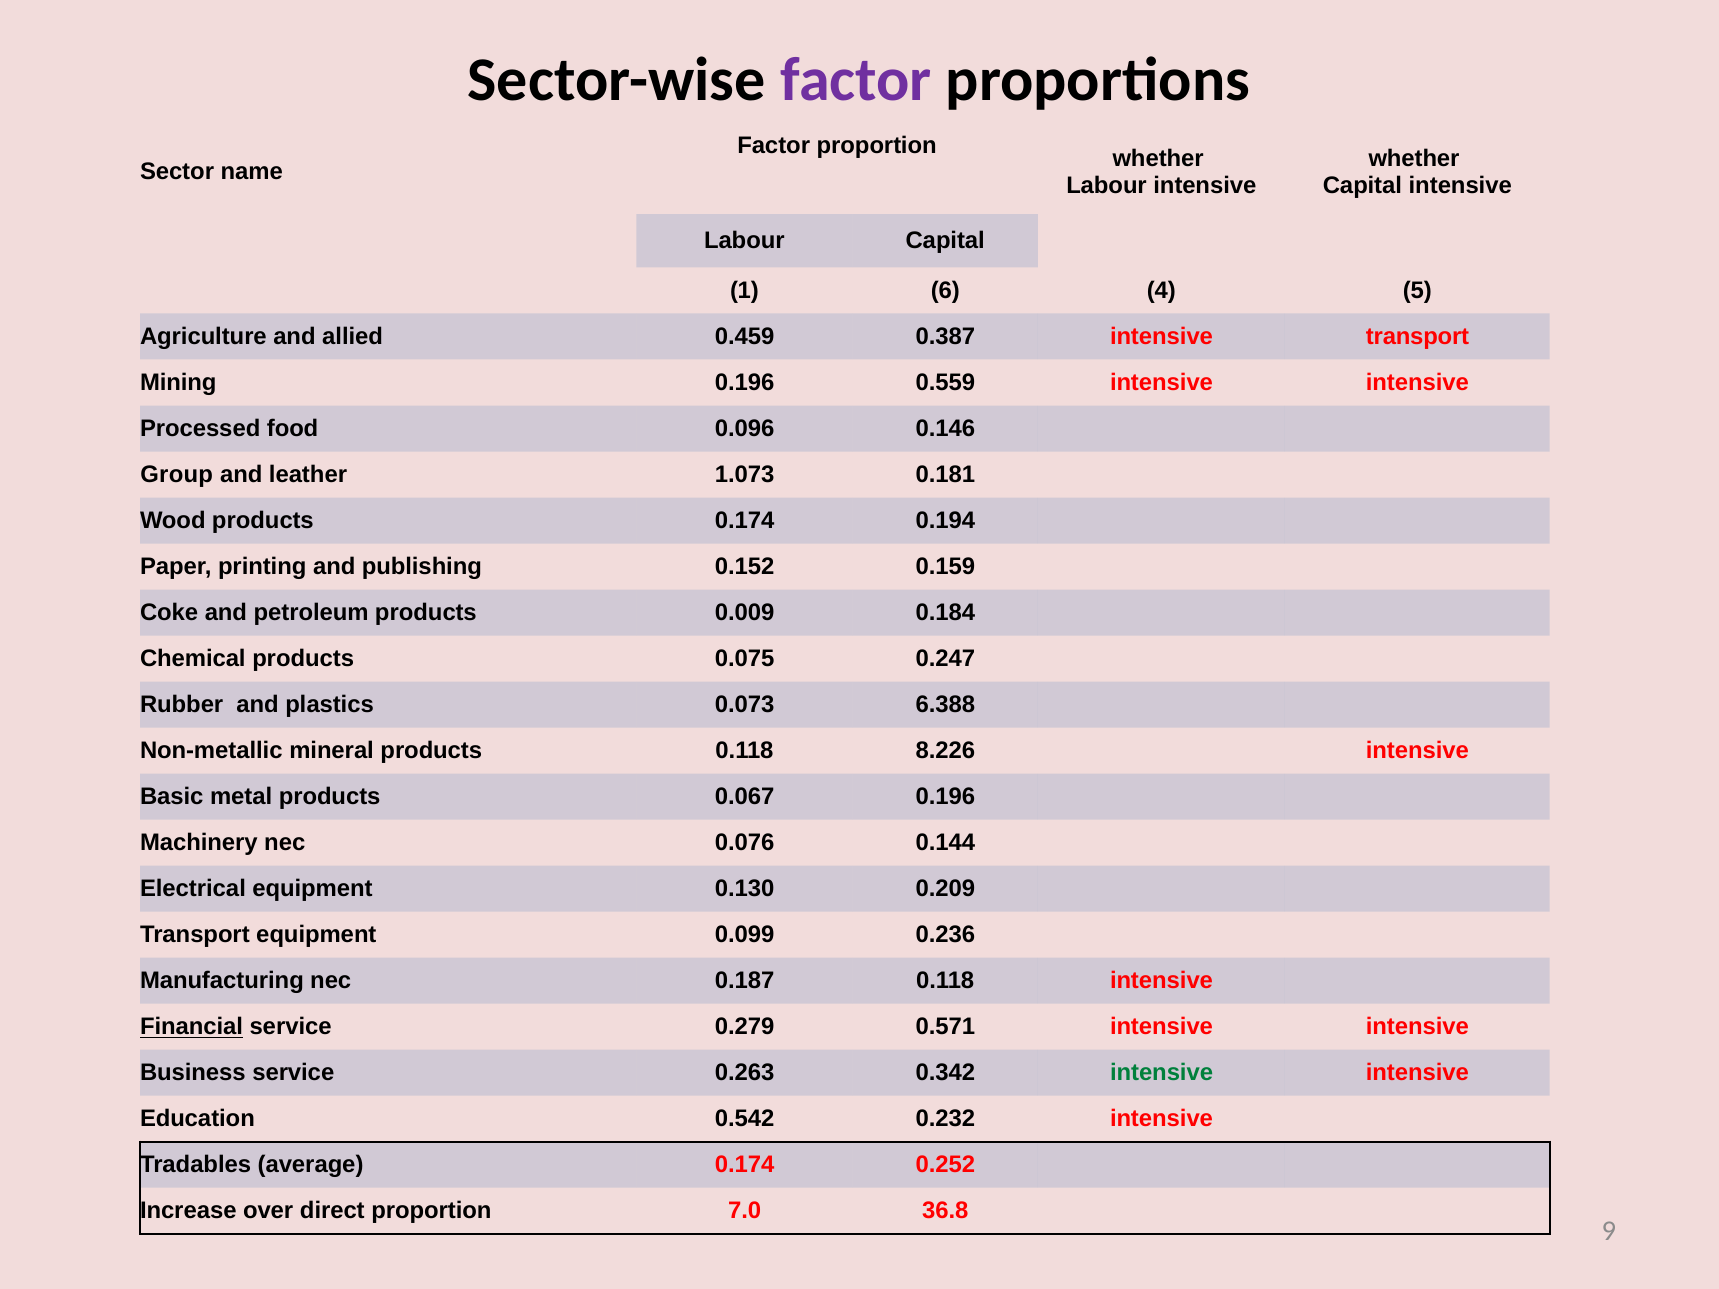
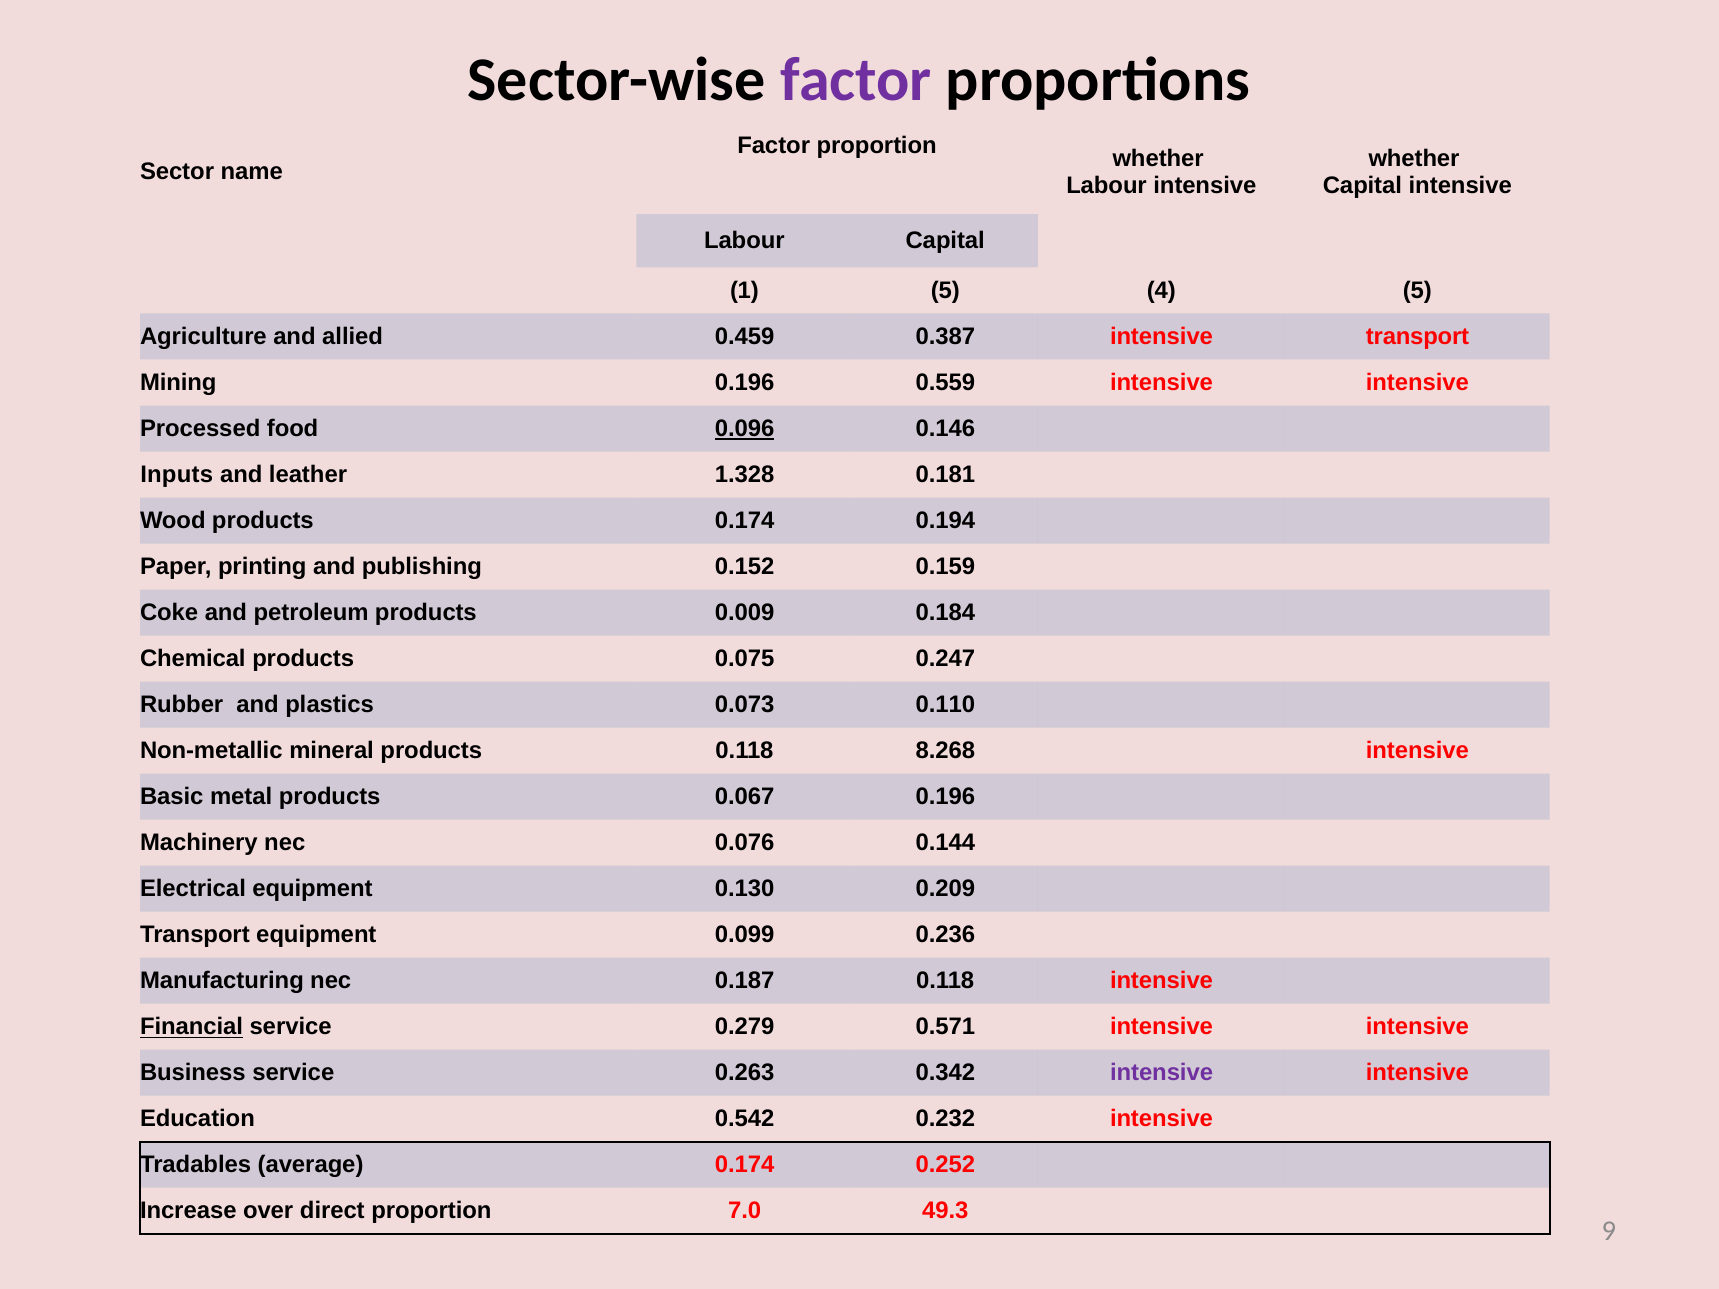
1 6: 6 -> 5
0.096 underline: none -> present
Group: Group -> Inputs
1.073: 1.073 -> 1.328
6.388: 6.388 -> 0.110
8.226: 8.226 -> 8.268
intensive at (1162, 1073) colour: green -> purple
36.8: 36.8 -> 49.3
